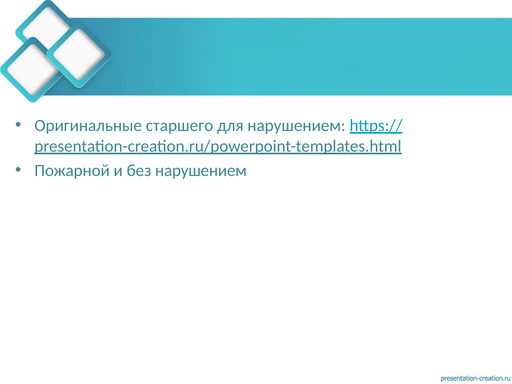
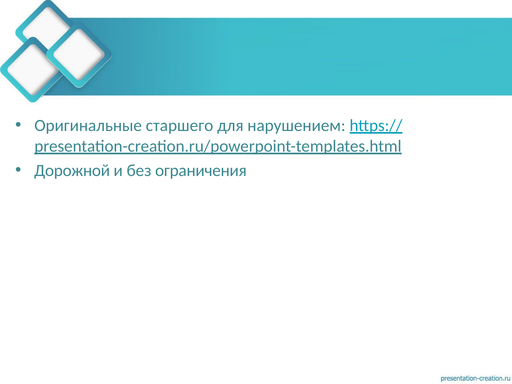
Пожарной: Пожарной -> Дорожной
без нарушением: нарушением -> ограничения
